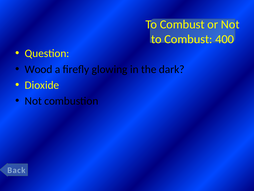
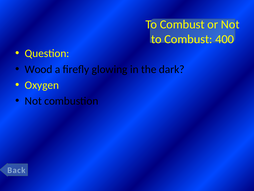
Dioxide: Dioxide -> Oxygen
